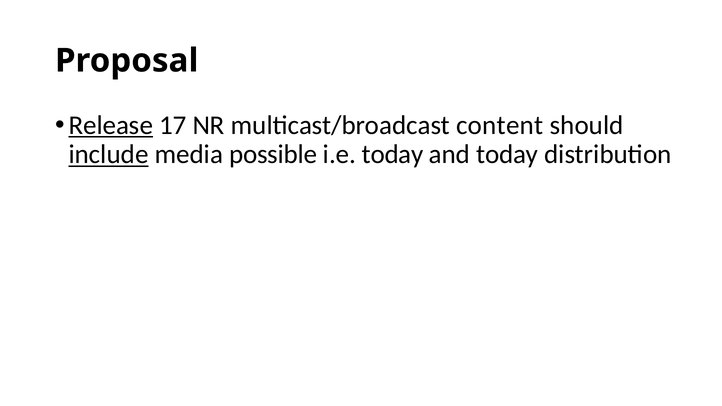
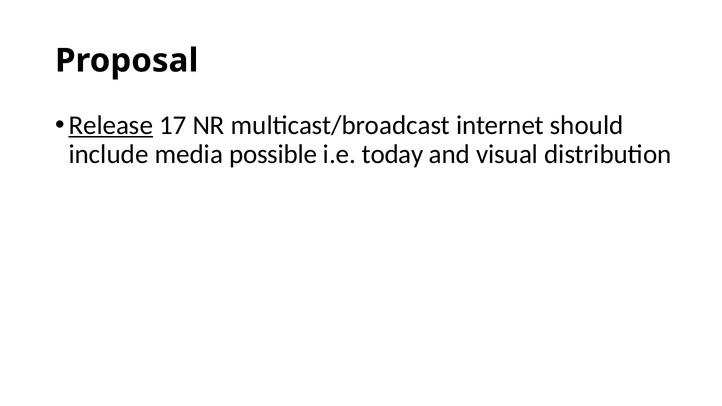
content: content -> internet
include underline: present -> none
and today: today -> visual
